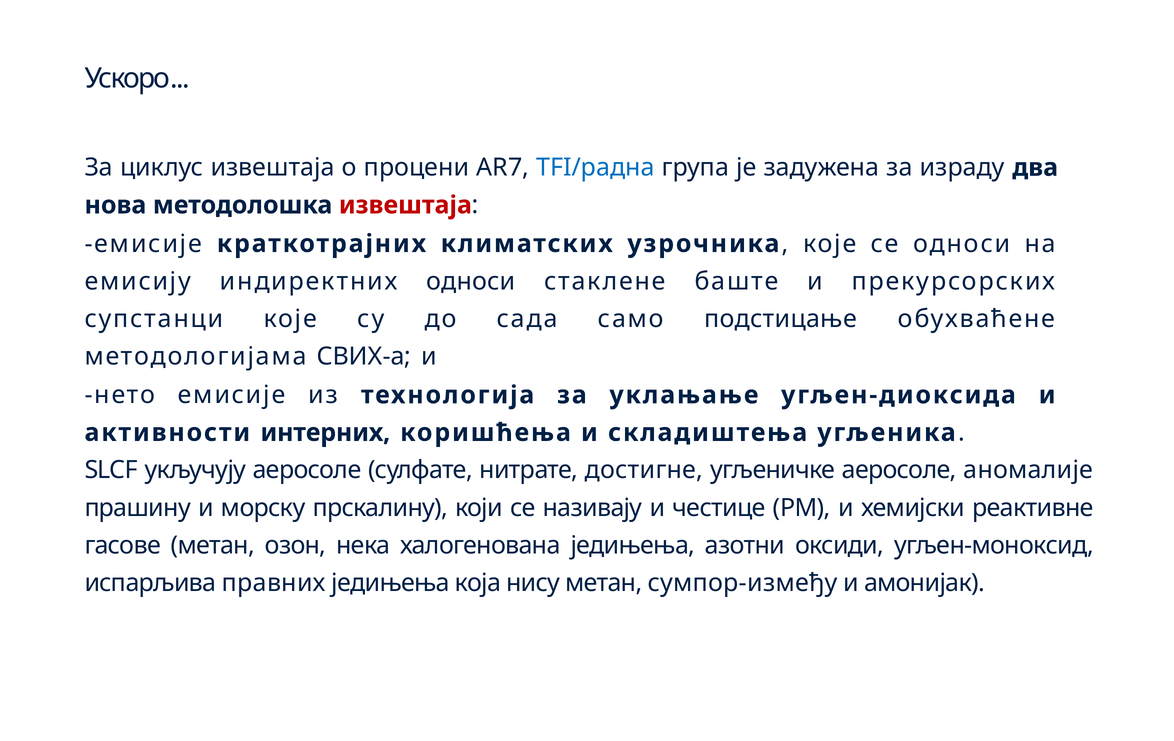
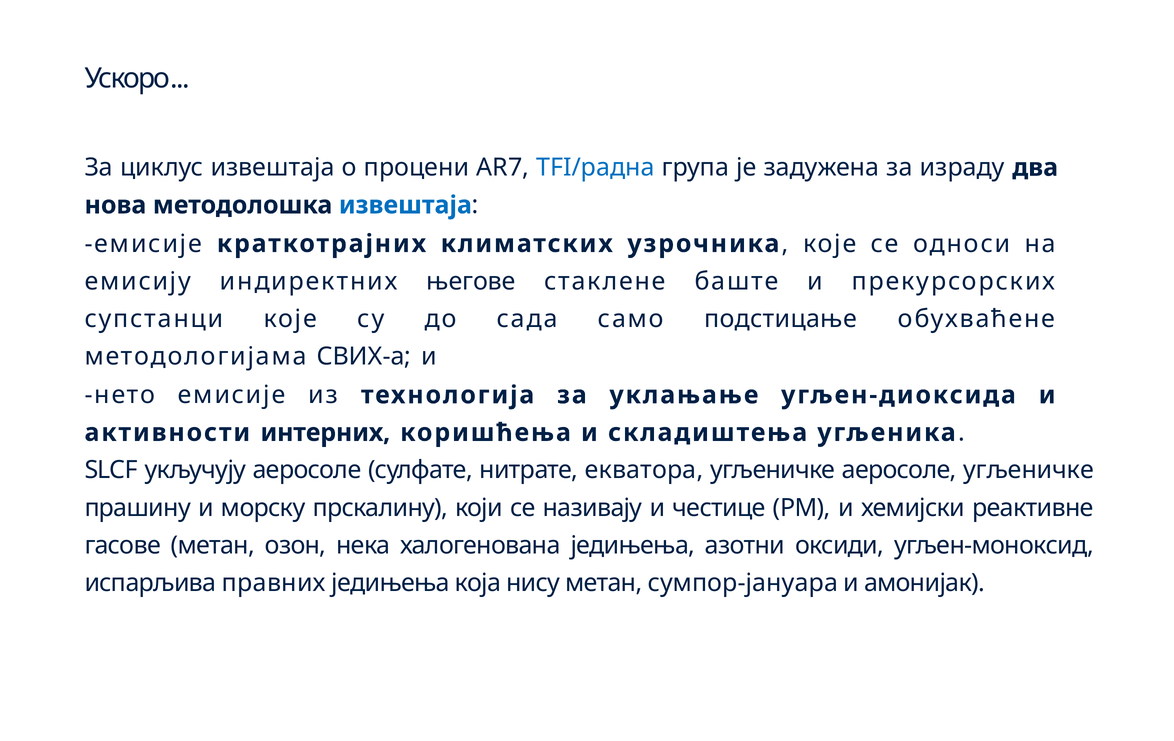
извештаја at (405, 205) colour: red -> blue
индиректних односи: односи -> његове
достигне: достигне -> екватора
аеросоле аномалије: аномалије -> угљеничке
сумпор-између: сумпор-између -> сумпор-јануара
